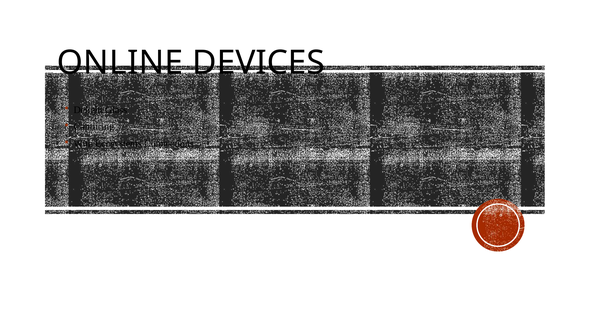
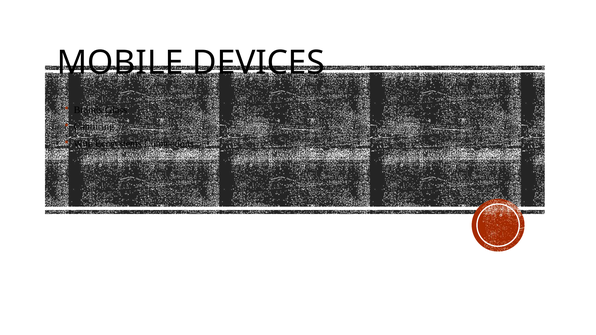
ONLINE: ONLINE -> MOBILE
Delight: Delight -> Brands
